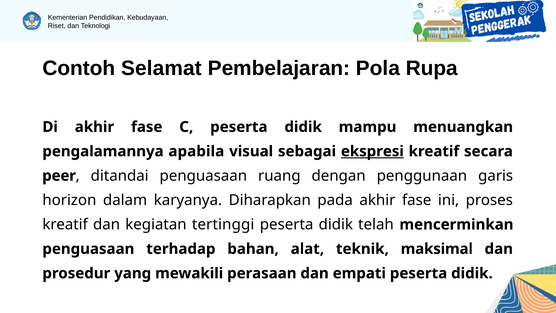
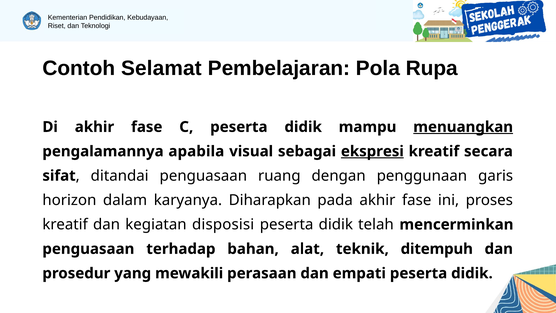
menuangkan underline: none -> present
peer: peer -> sifat
tertinggi: tertinggi -> disposisi
maksimal: maksimal -> ditempuh
